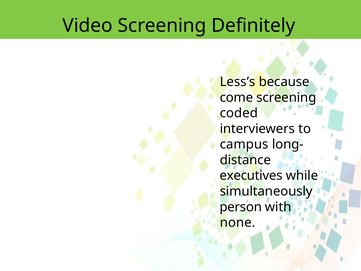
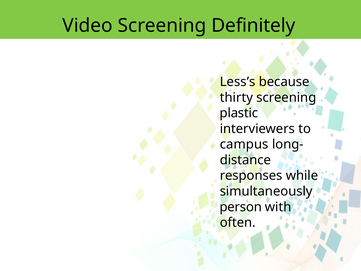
come: come -> thirty
coded: coded -> plastic
executives: executives -> responses
none: none -> often
